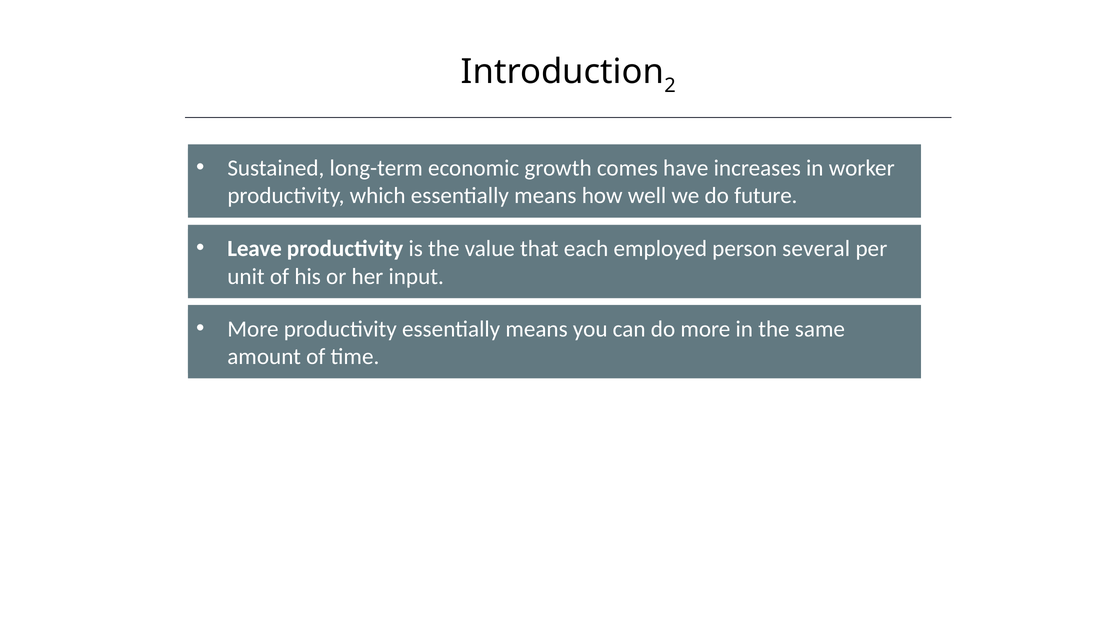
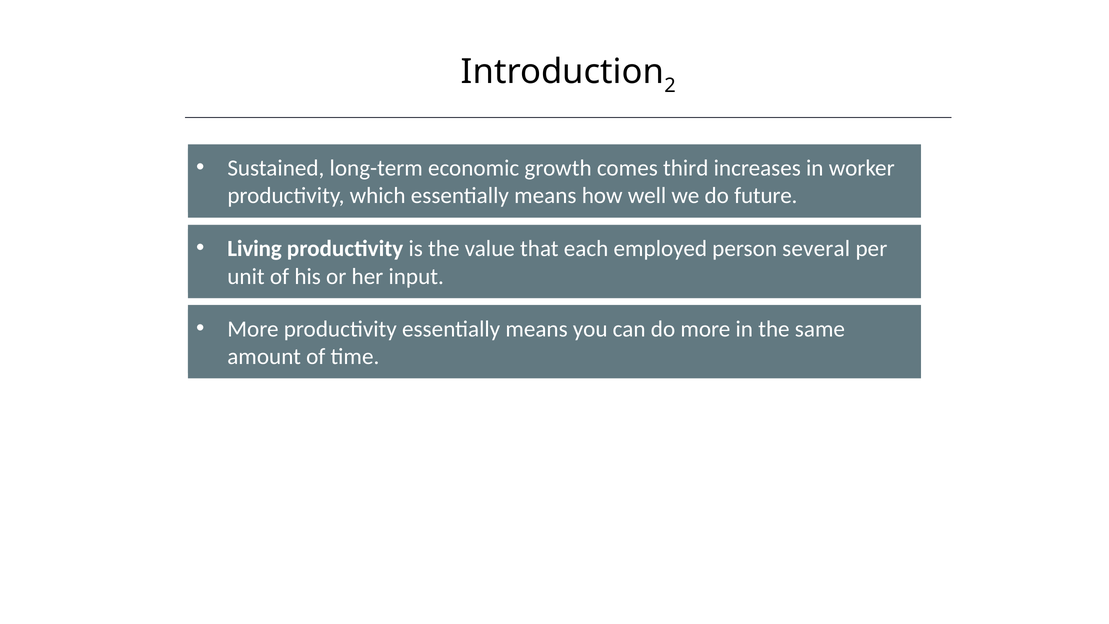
have: have -> third
Leave: Leave -> Living
